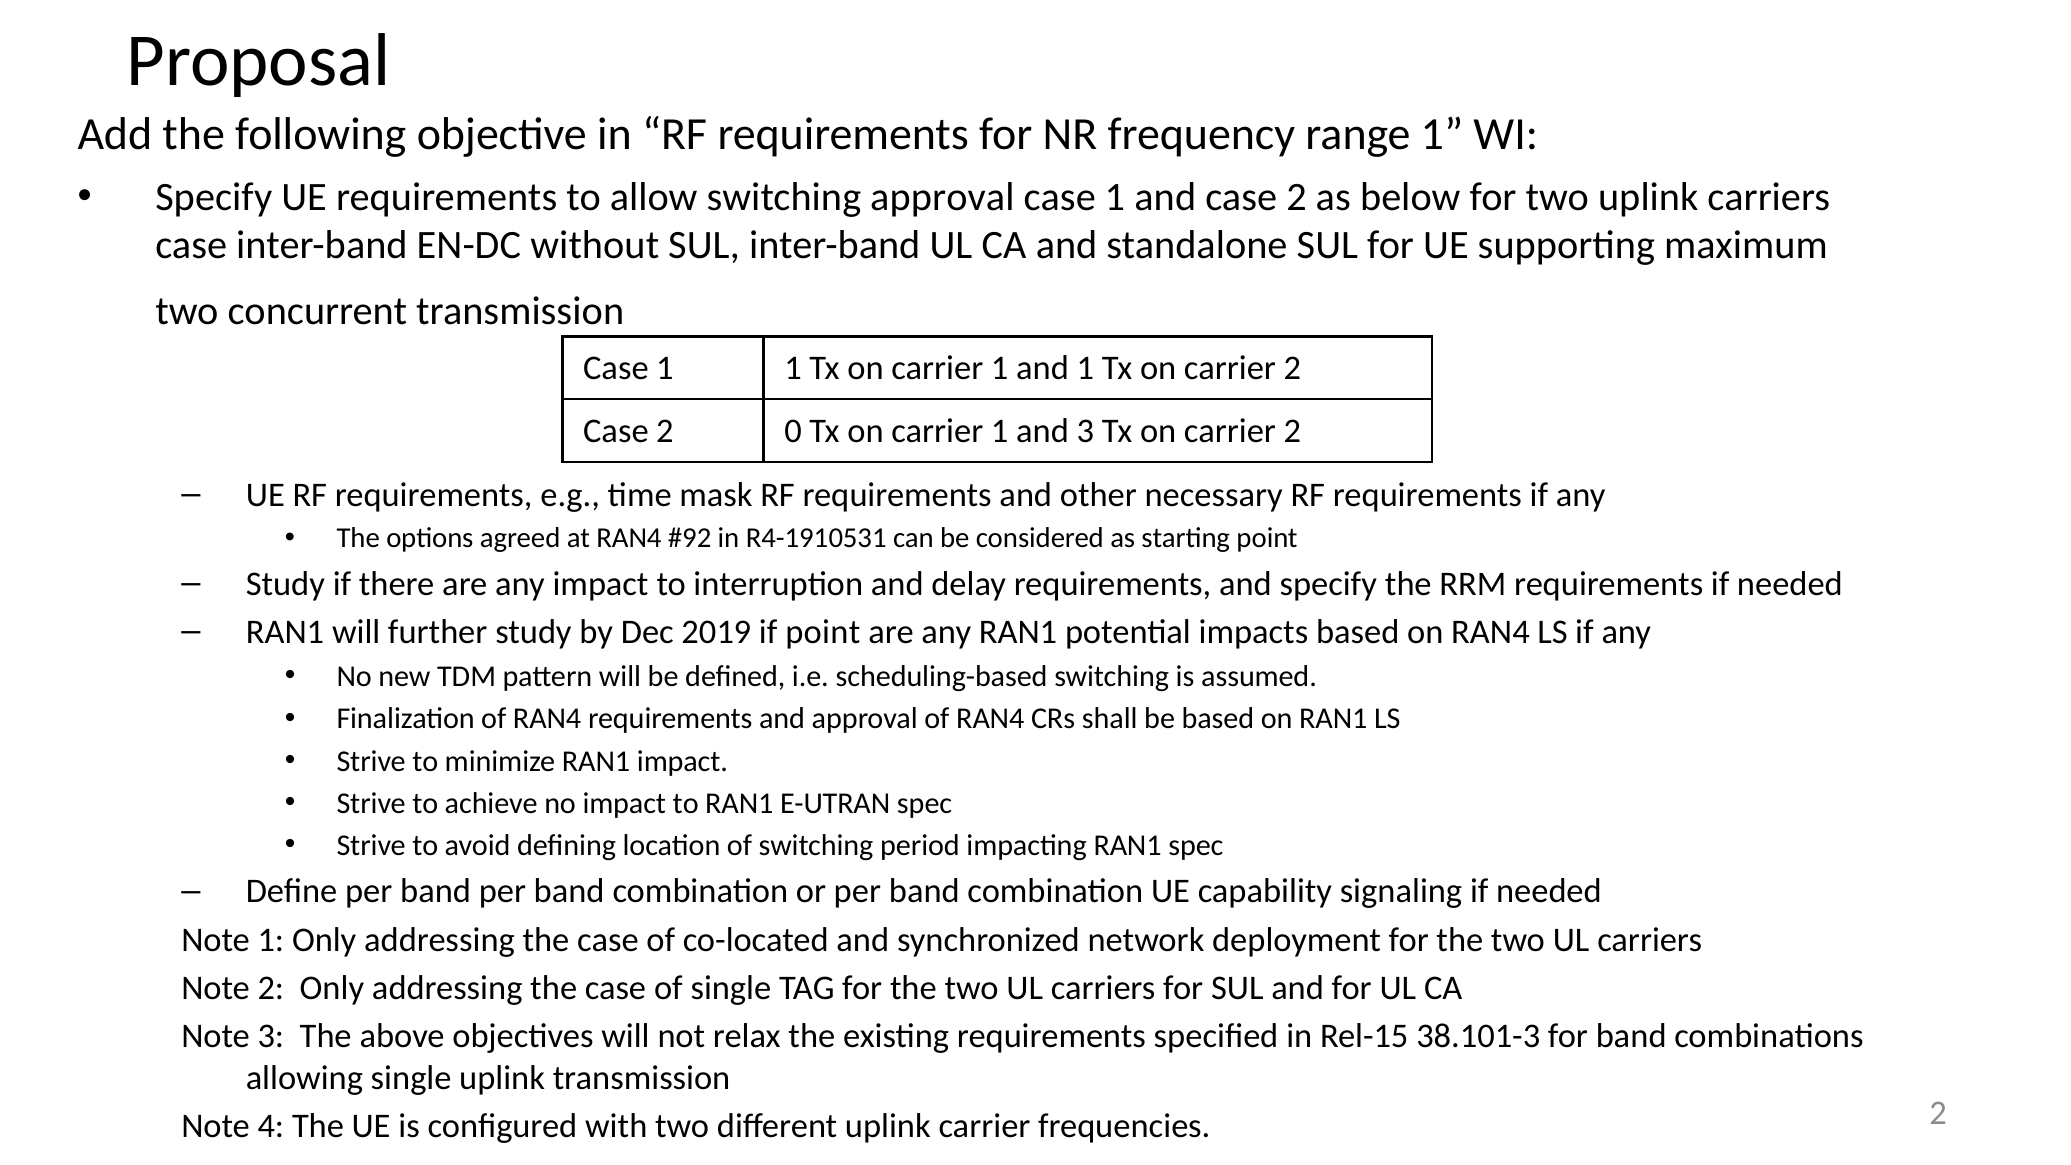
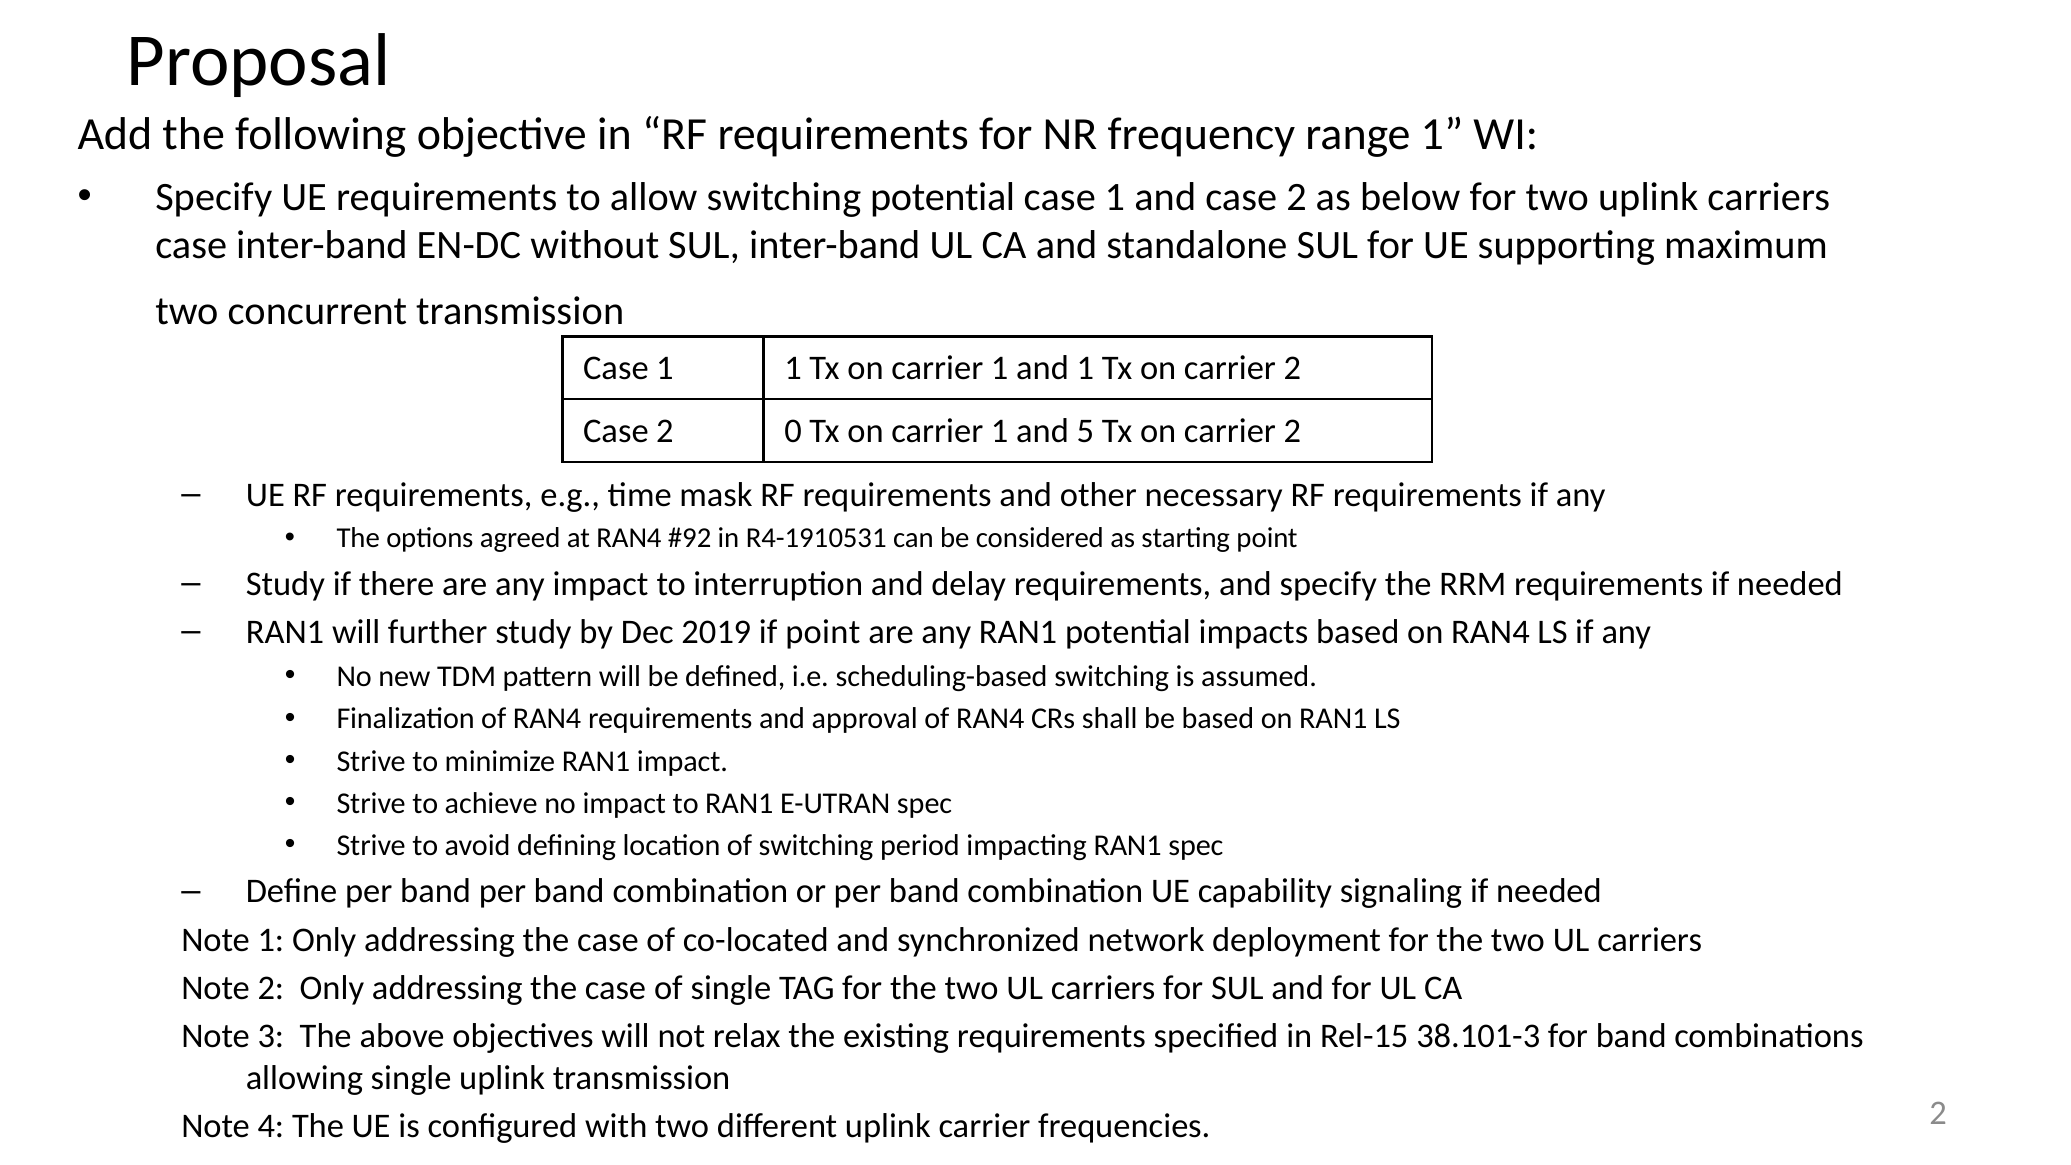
switching approval: approval -> potential
and 3: 3 -> 5
